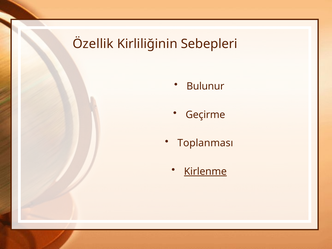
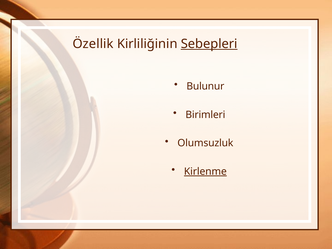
Sebepleri underline: none -> present
Geçirme: Geçirme -> Birimleri
Toplanması: Toplanması -> Olumsuzluk
